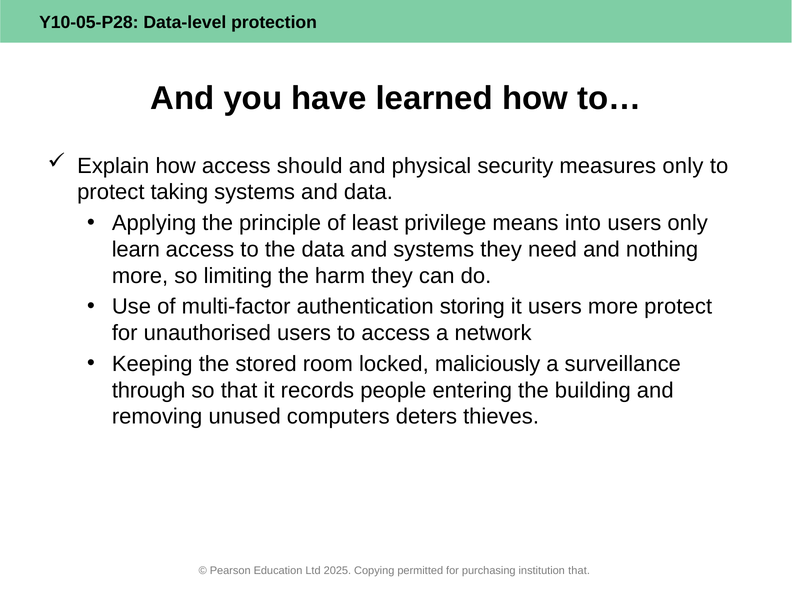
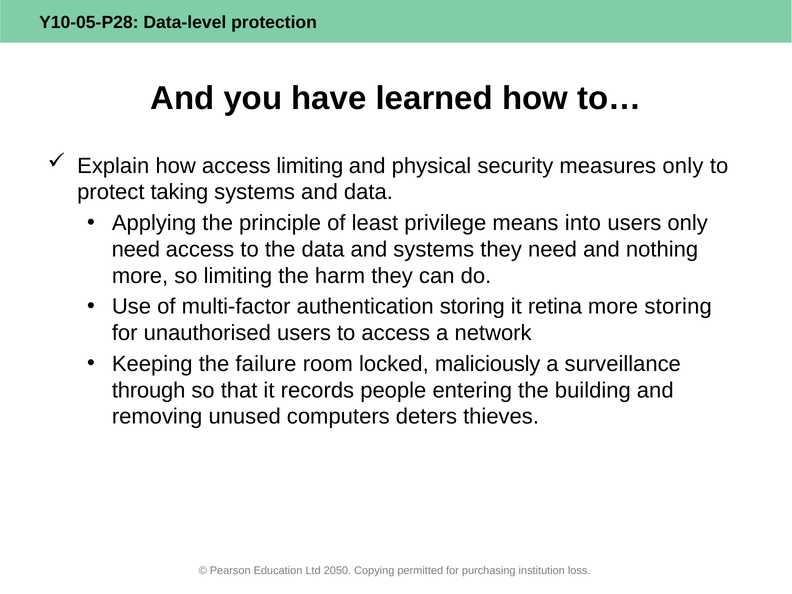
access should: should -> limiting
learn at (136, 249): learn -> need
it users: users -> retina
more protect: protect -> storing
stored: stored -> failure
2025: 2025 -> 2050
institution that: that -> loss
